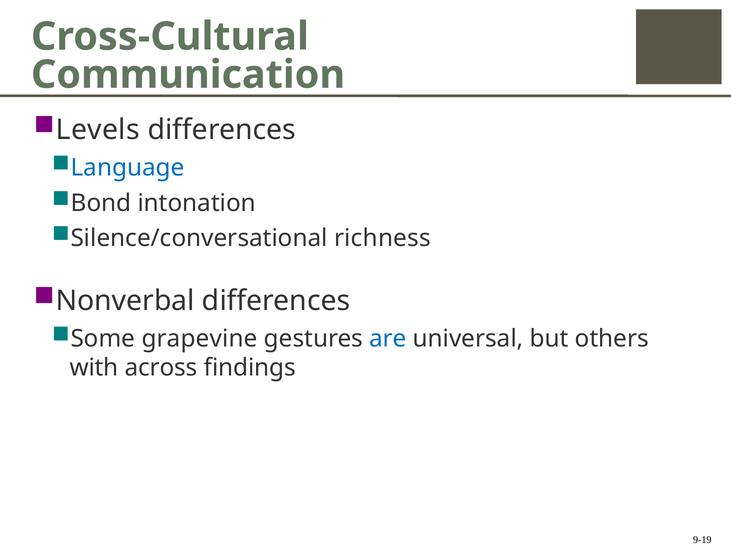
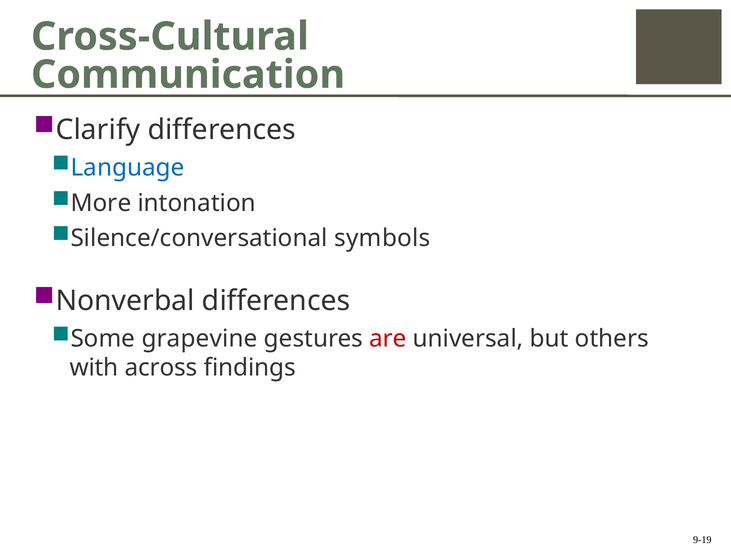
Levels: Levels -> Clarify
Bond: Bond -> More
richness: richness -> symbols
are colour: blue -> red
